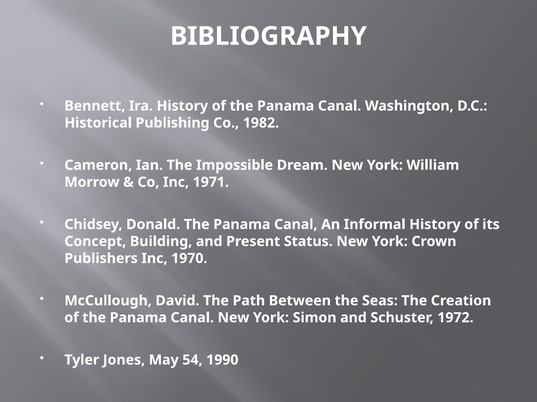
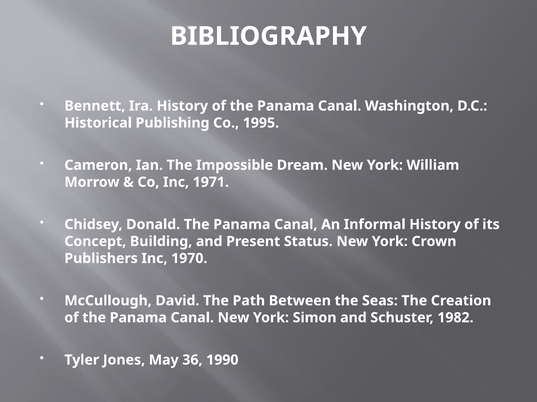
1982: 1982 -> 1995
1972: 1972 -> 1982
54: 54 -> 36
